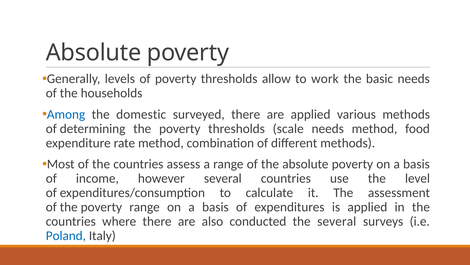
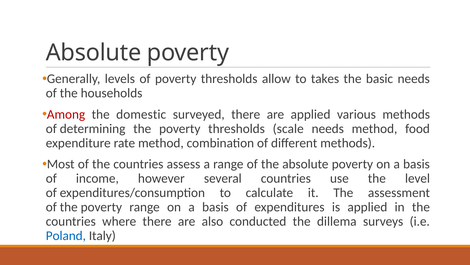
work: work -> takes
Among colour: blue -> red
the several: several -> dillema
